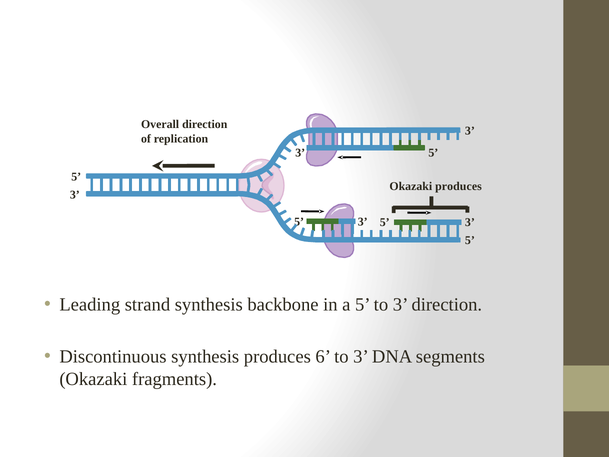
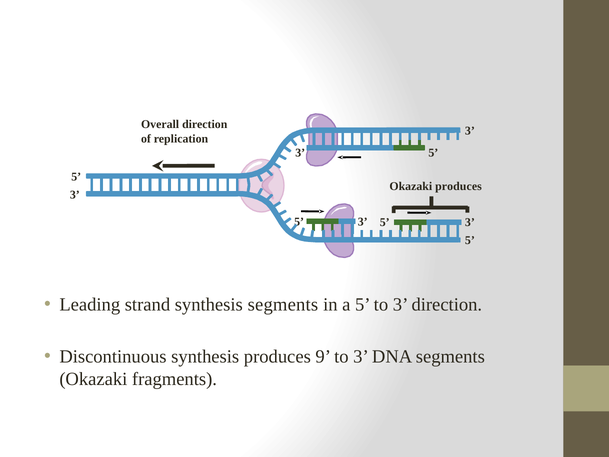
synthesis backbone: backbone -> segments
6: 6 -> 9
